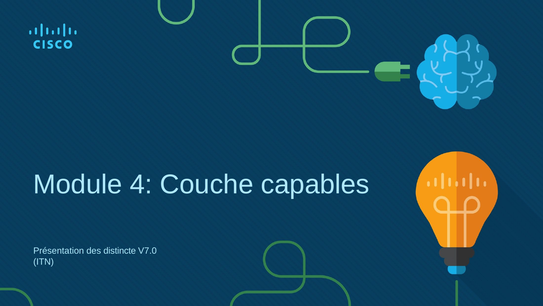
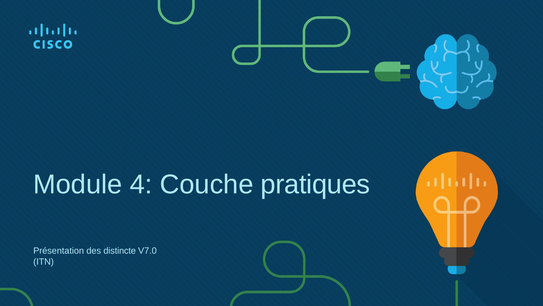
capables: capables -> pratiques
